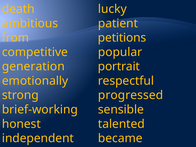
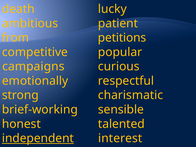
generation: generation -> campaigns
portrait: portrait -> curious
progressed: progressed -> charismatic
independent underline: none -> present
became: became -> interest
